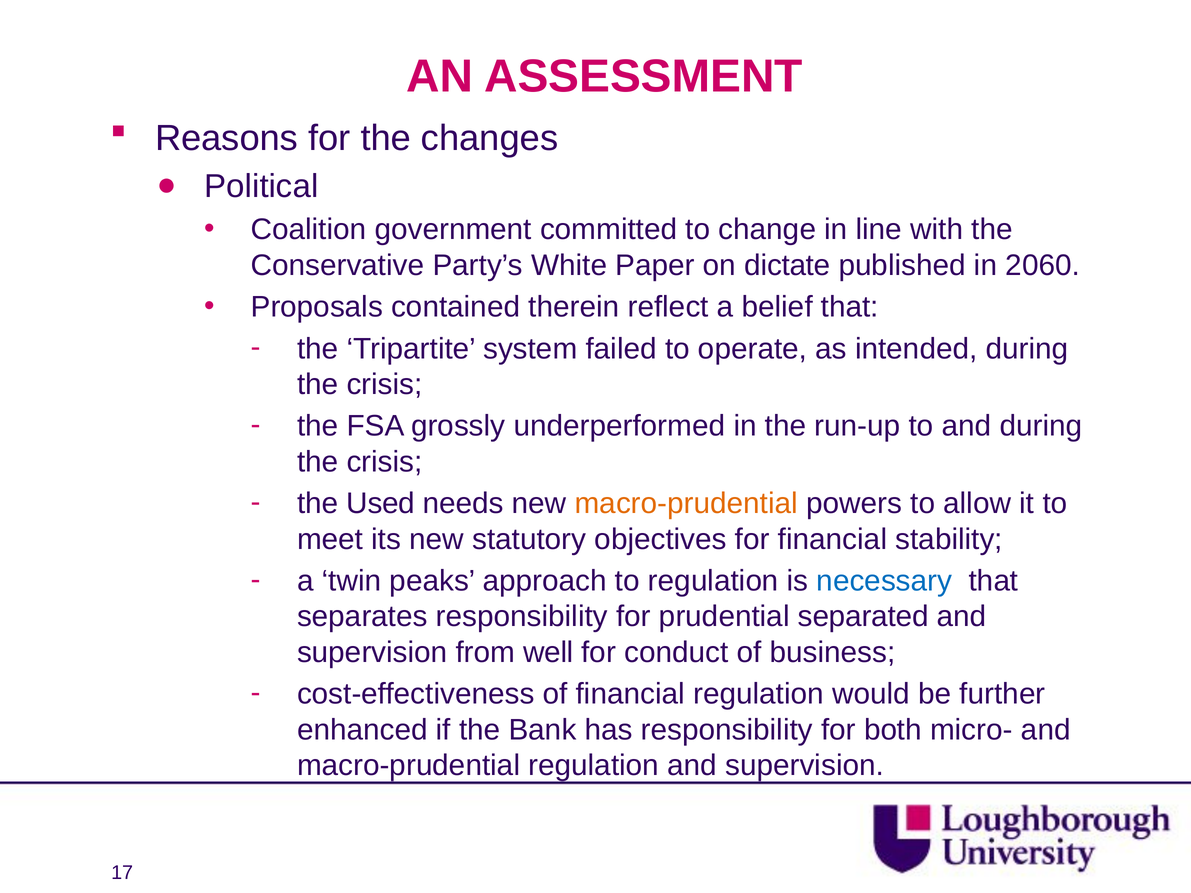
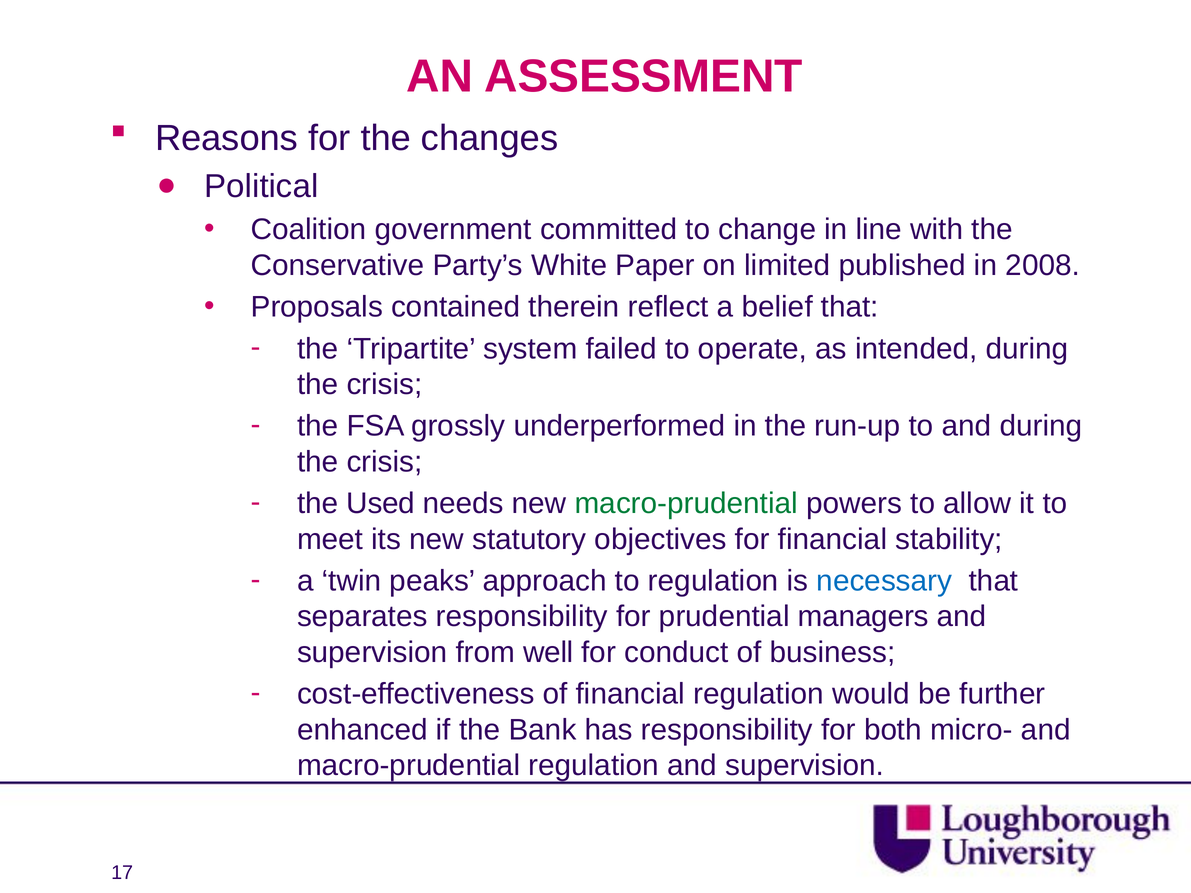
dictate: dictate -> limited
2060: 2060 -> 2008
macro-prudential at (686, 504) colour: orange -> green
separated: separated -> managers
